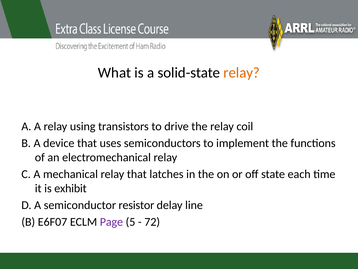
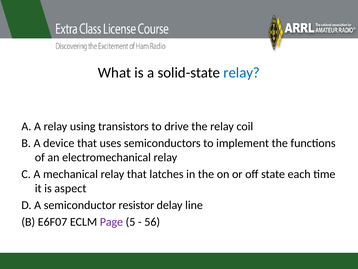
relay at (242, 73) colour: orange -> blue
exhibit: exhibit -> aspect
72: 72 -> 56
